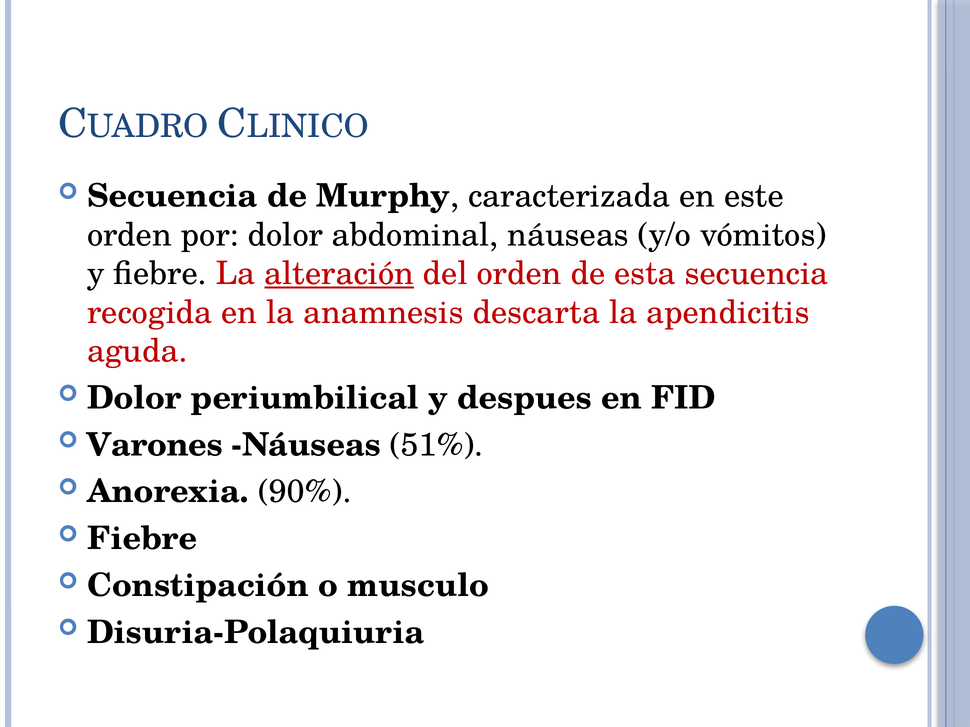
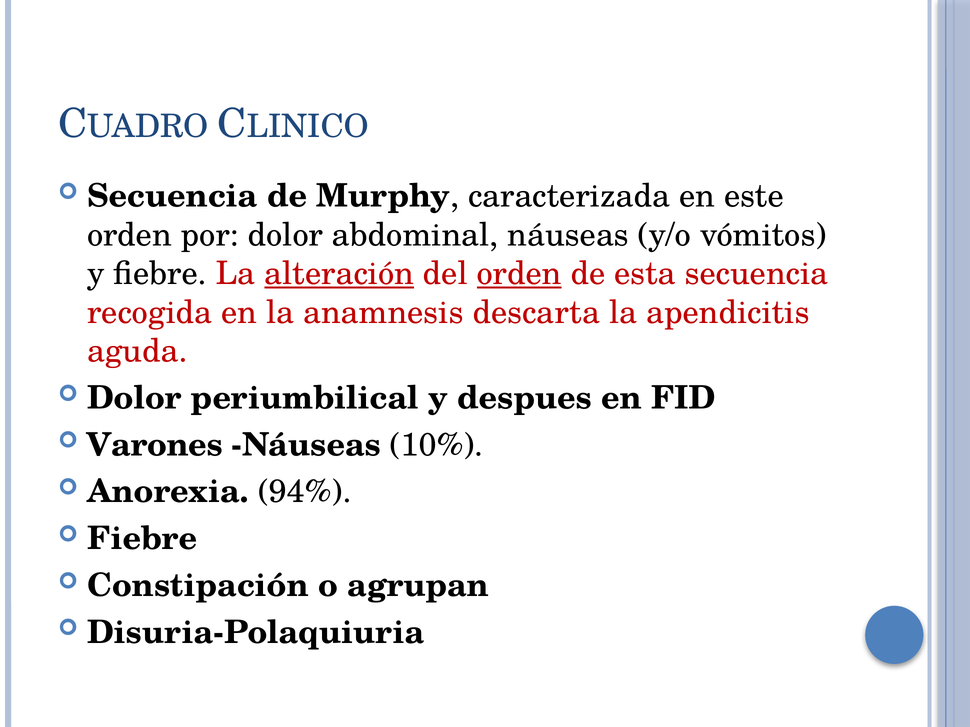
orden at (519, 274) underline: none -> present
51%: 51% -> 10%
90%: 90% -> 94%
musculo: musculo -> agrupan
